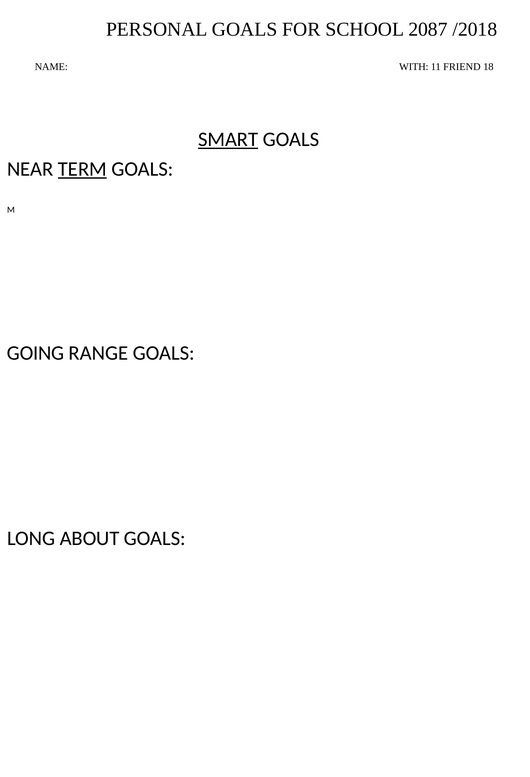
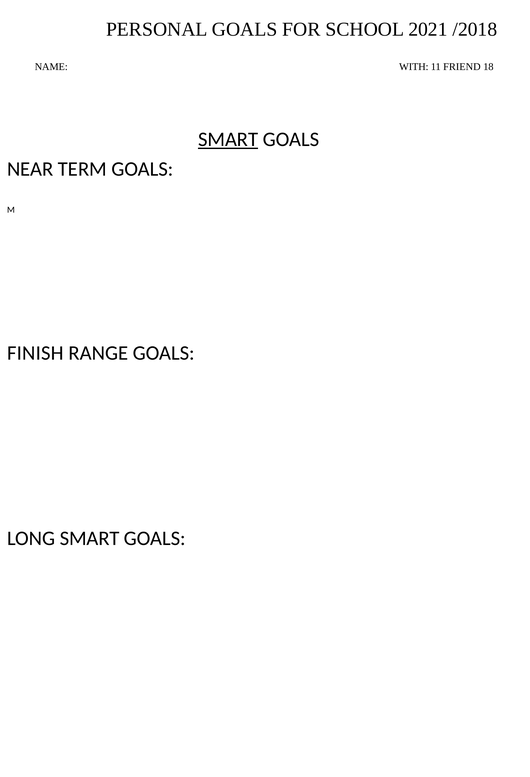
2087: 2087 -> 2021
TERM underline: present -> none
GOING: GOING -> FINISH
LONG ABOUT: ABOUT -> SMART
